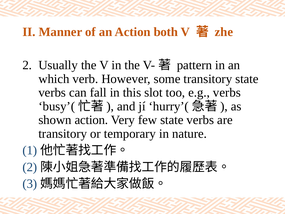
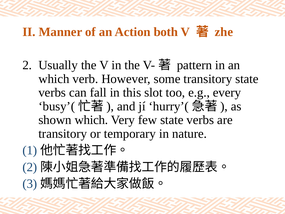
e.g verbs: verbs -> every
shown action: action -> which
